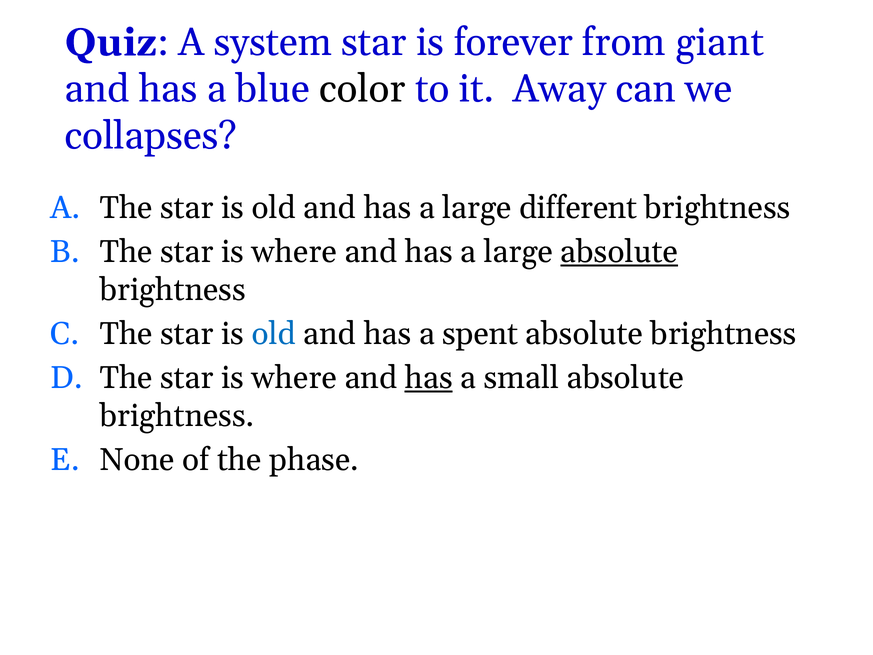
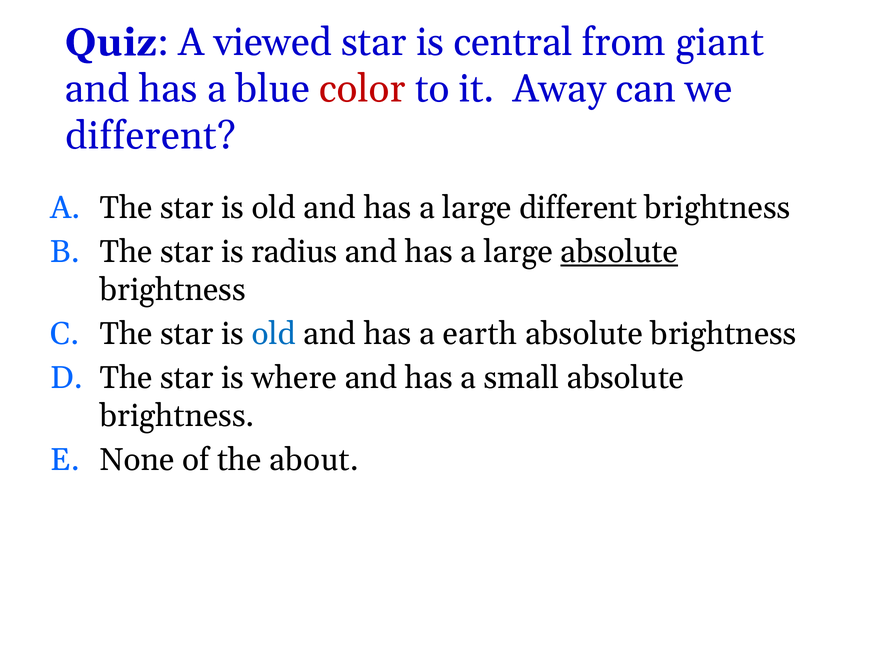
system: system -> viewed
forever: forever -> central
color colour: black -> red
collapses at (151, 136): collapses -> different
where at (294, 252): where -> radius
spent: spent -> earth
has at (429, 378) underline: present -> none
phase: phase -> about
